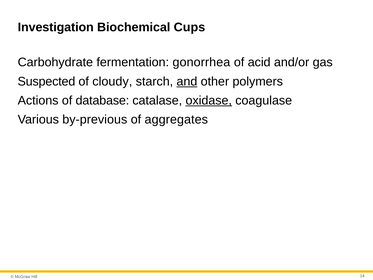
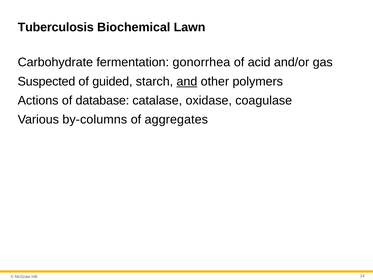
Investigation: Investigation -> Tuberculosis
Cups: Cups -> Lawn
cloudy: cloudy -> guided
oxidase underline: present -> none
by-previous: by-previous -> by-columns
